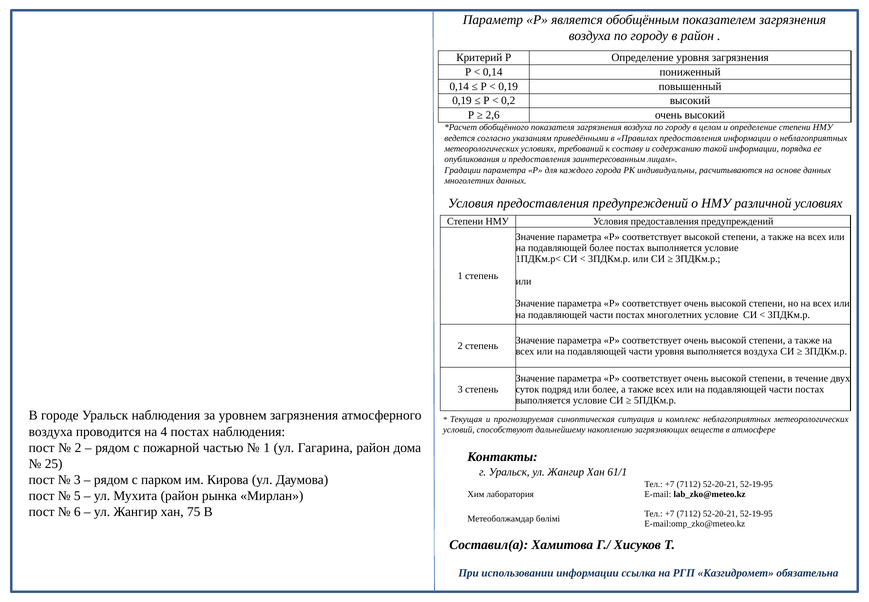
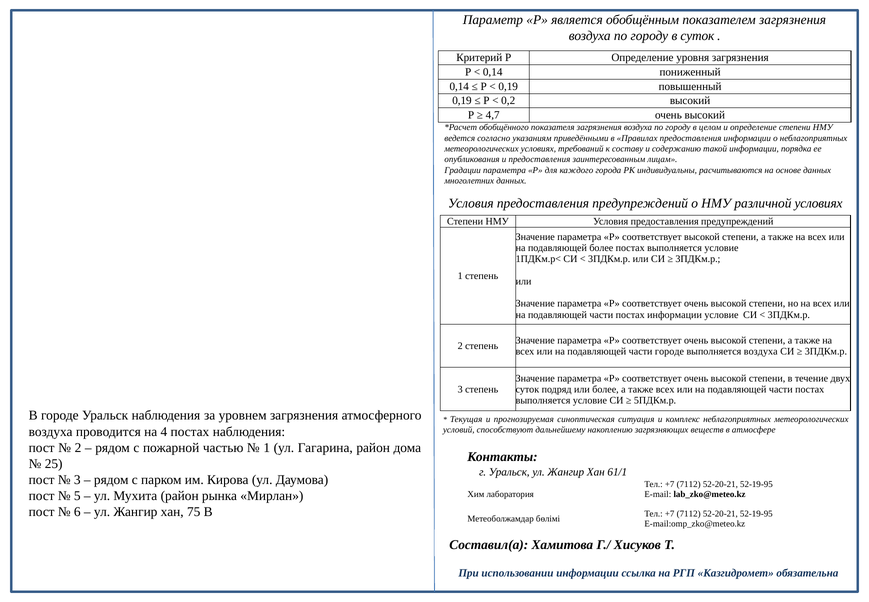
в район: район -> суток
2,6: 2,6 -> 4,7
постах многолетних: многолетних -> информации
части уровня: уровня -> городе
